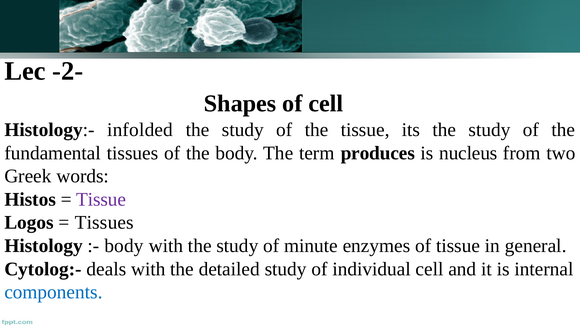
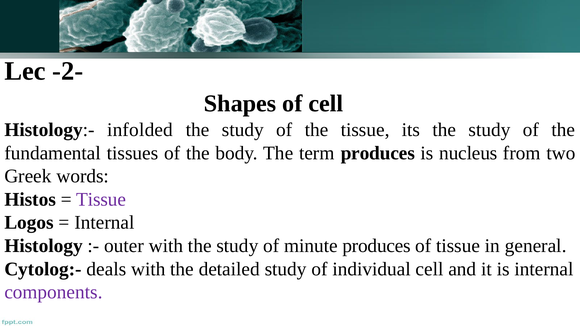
Tissues at (104, 223): Tissues -> Internal
body at (124, 246): body -> outer
minute enzymes: enzymes -> produces
components colour: blue -> purple
